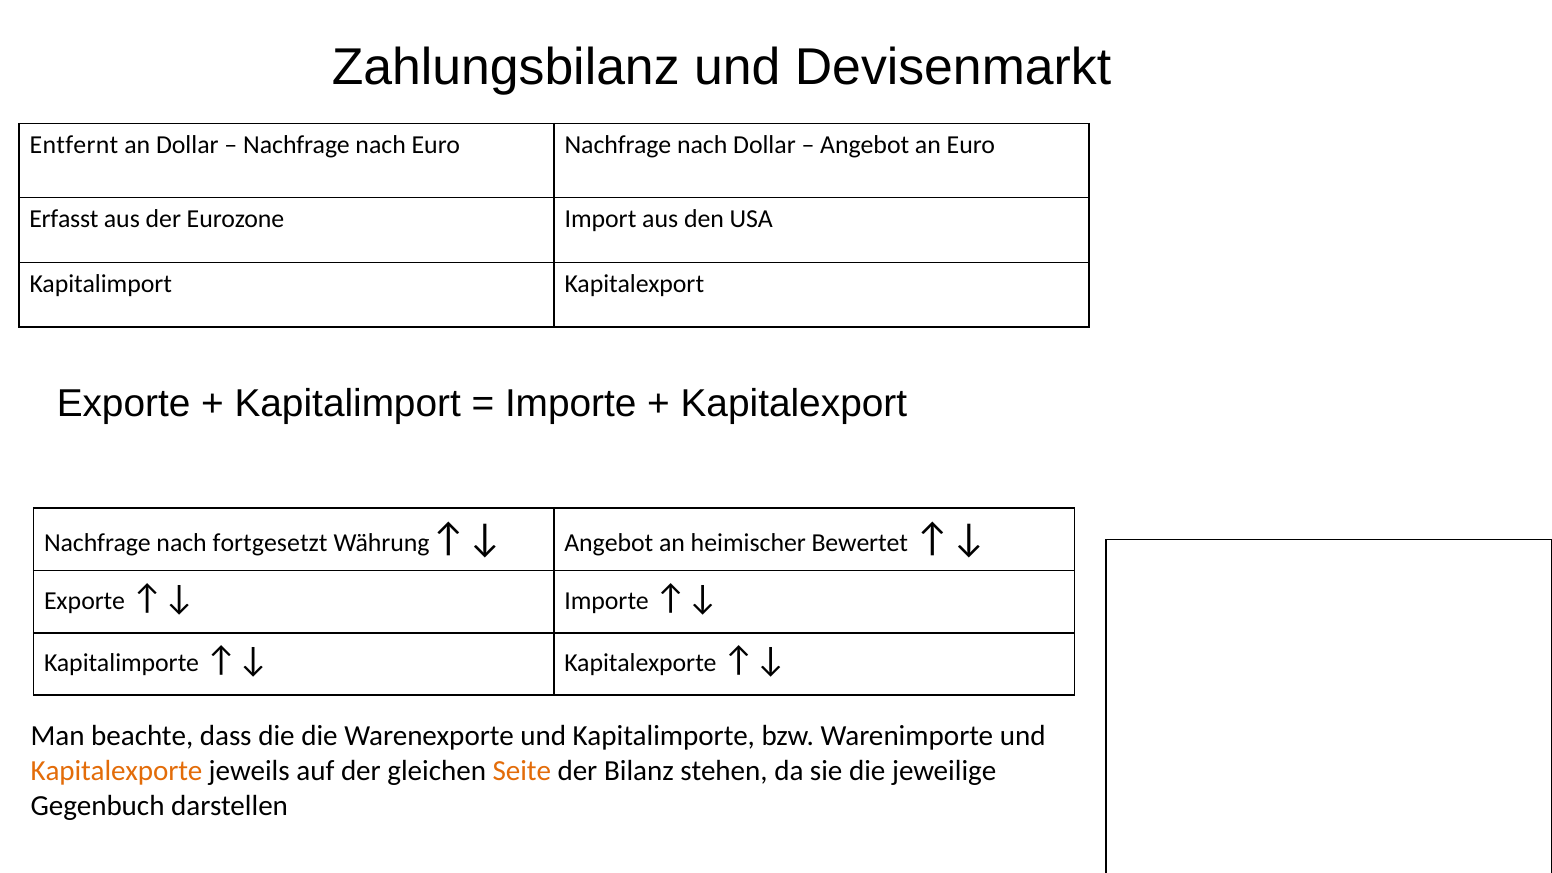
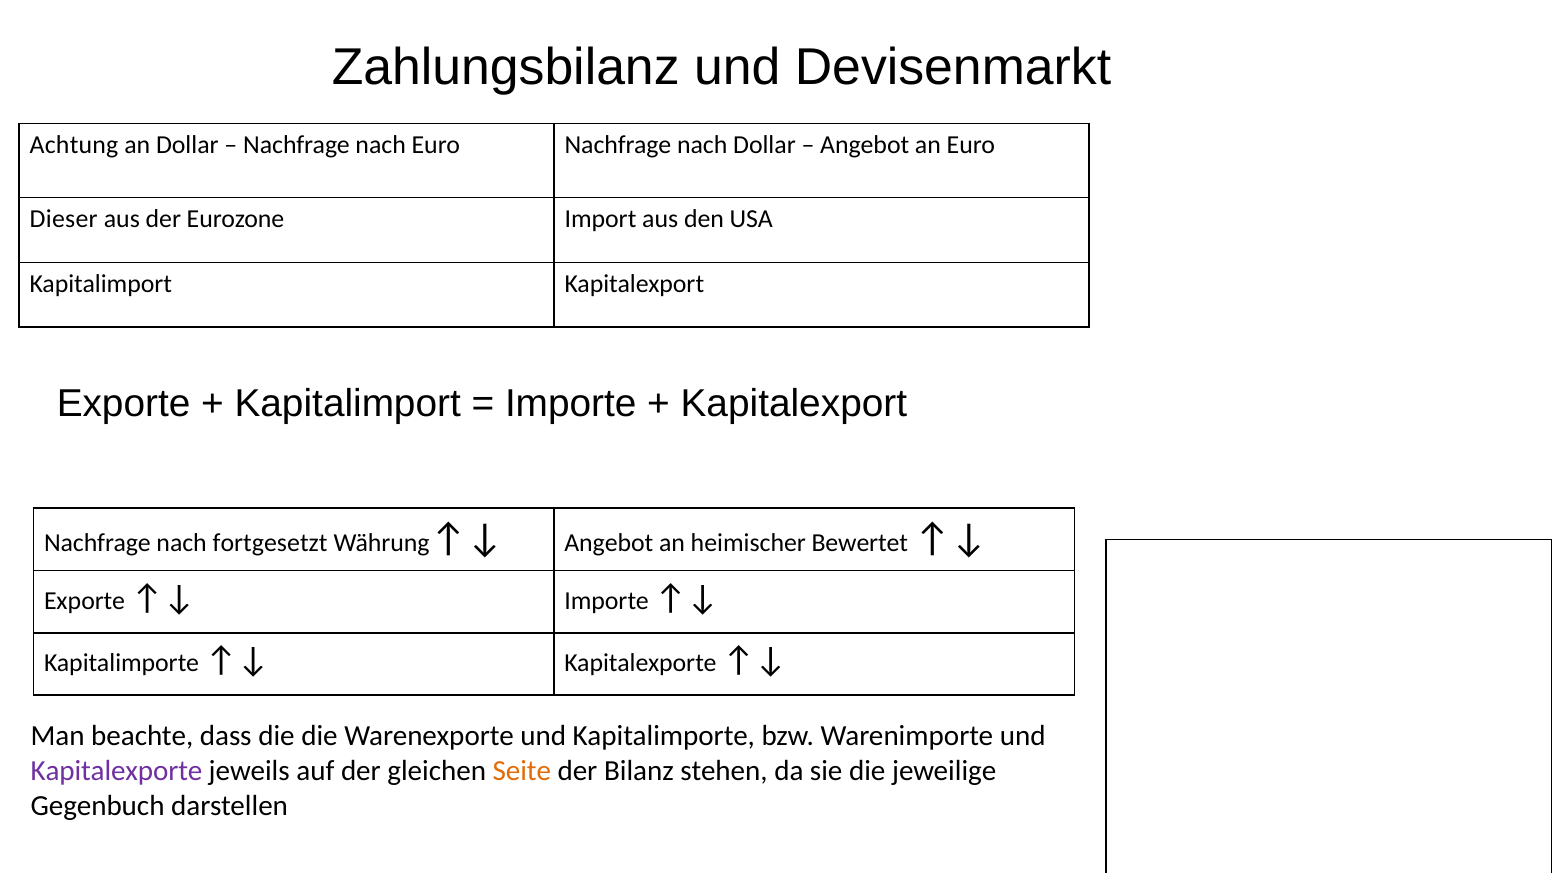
Entfernt: Entfernt -> Achtung
Erfasst: Erfasst -> Dieser
Kapitalexporte at (116, 771) colour: orange -> purple
